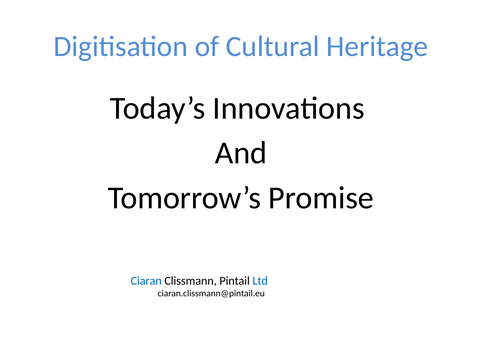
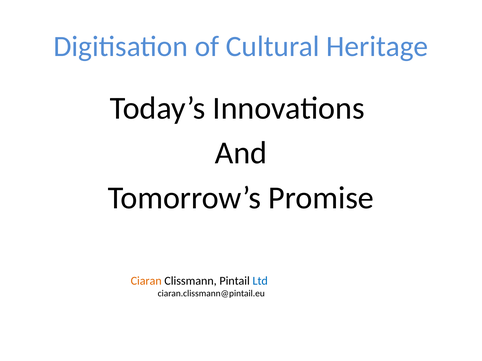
Ciaran colour: blue -> orange
